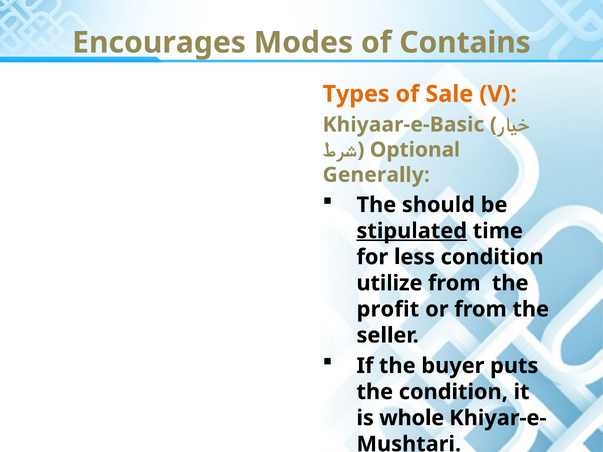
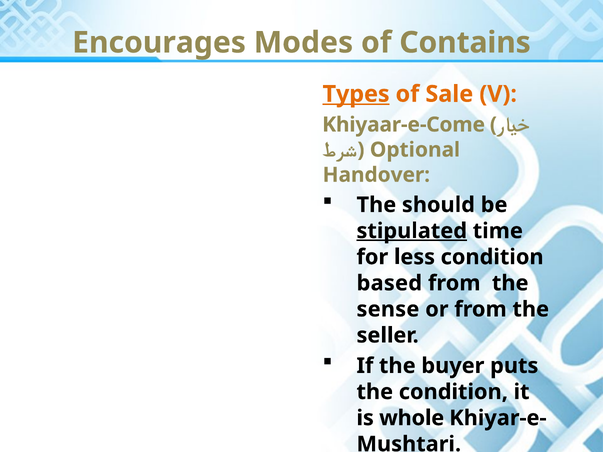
Types underline: none -> present
Khiyaar-e-Basic: Khiyaar-e-Basic -> Khiyaar-e-Come
Generally: Generally -> Handover
utilize: utilize -> based
profit: profit -> sense
